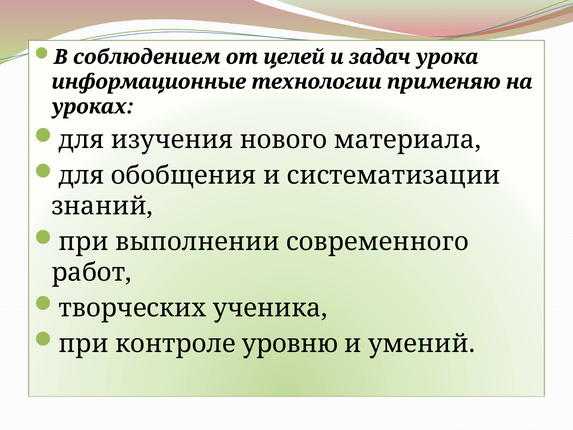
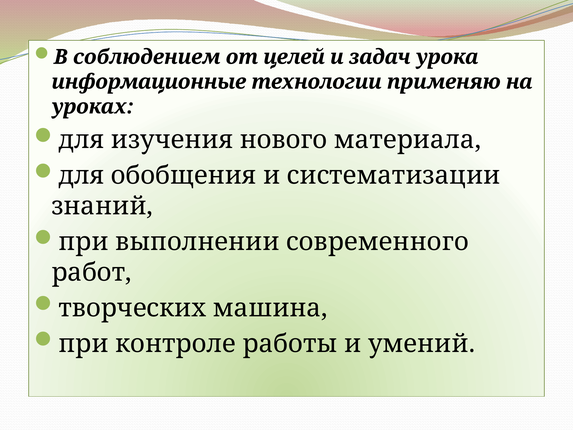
ученика: ученика -> машина
уровню: уровню -> работы
